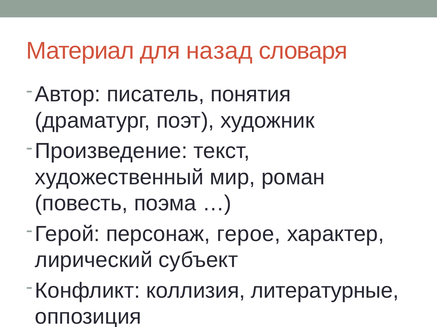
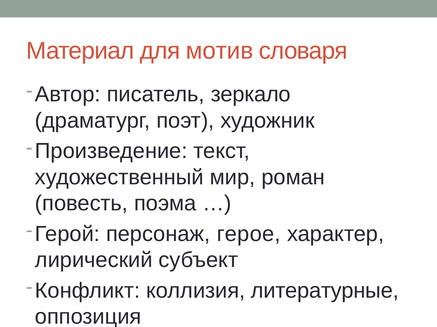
назад: назад -> мотив
понятия: понятия -> зеркало
